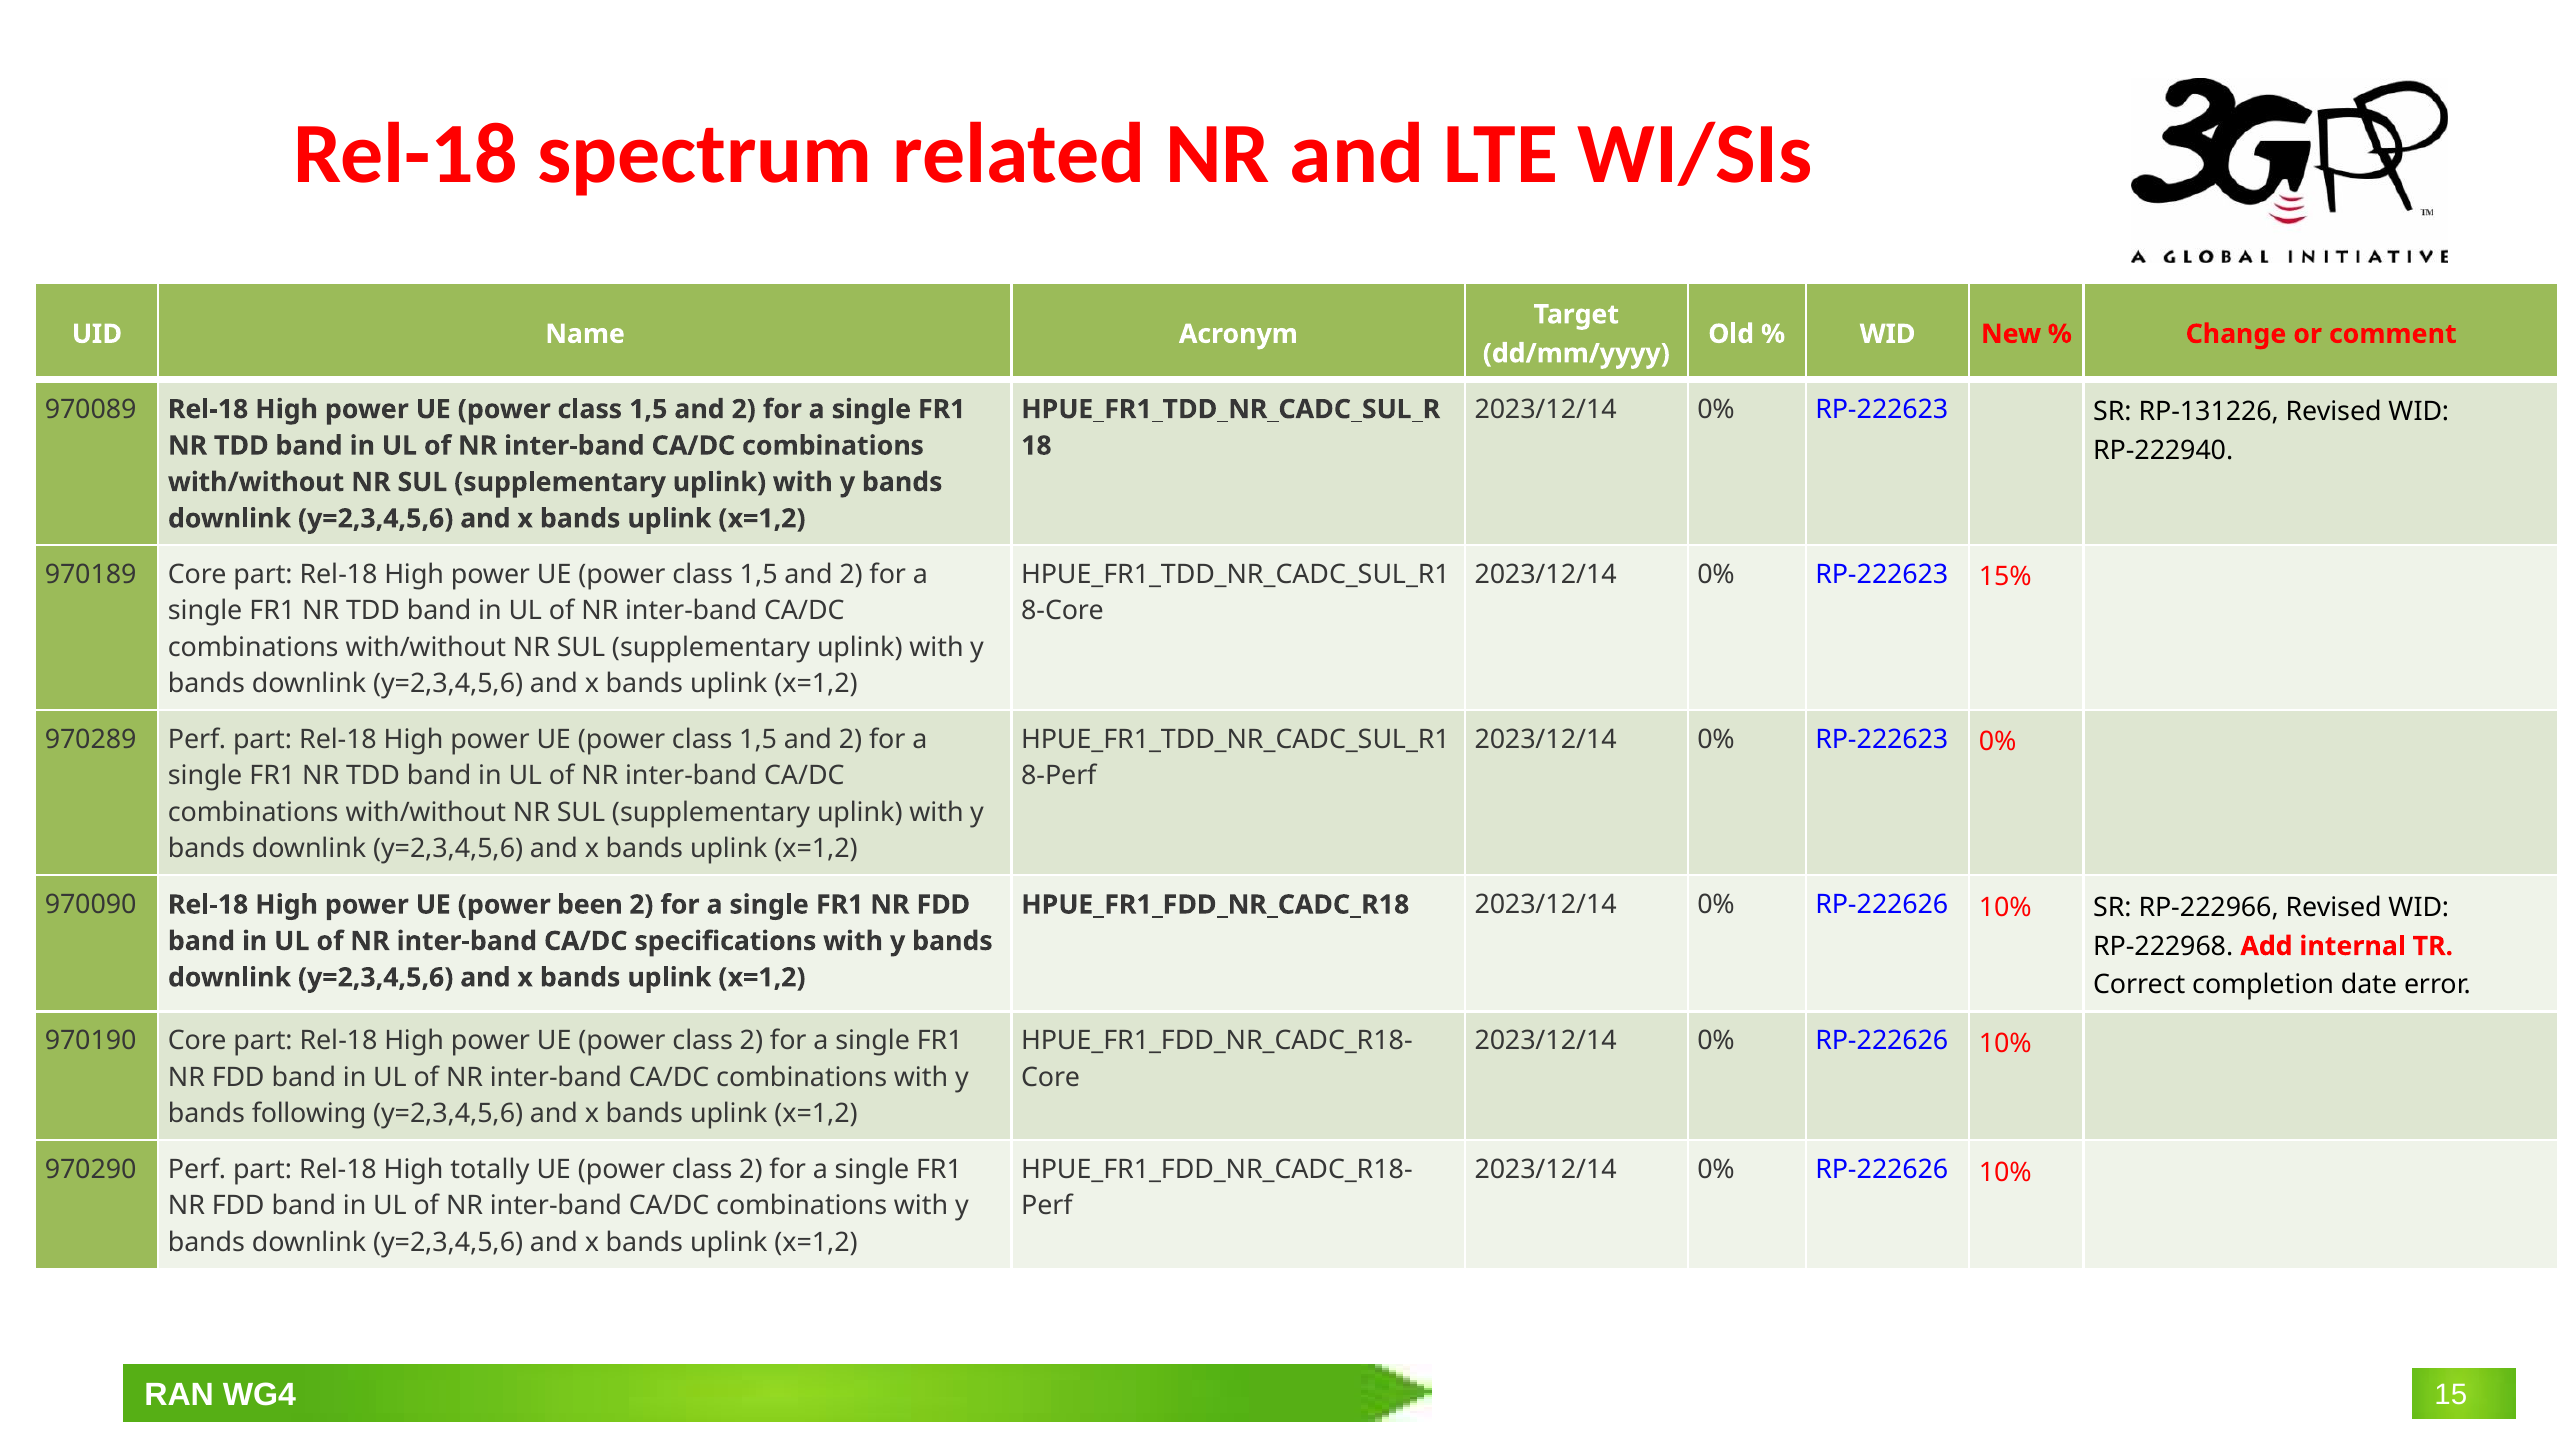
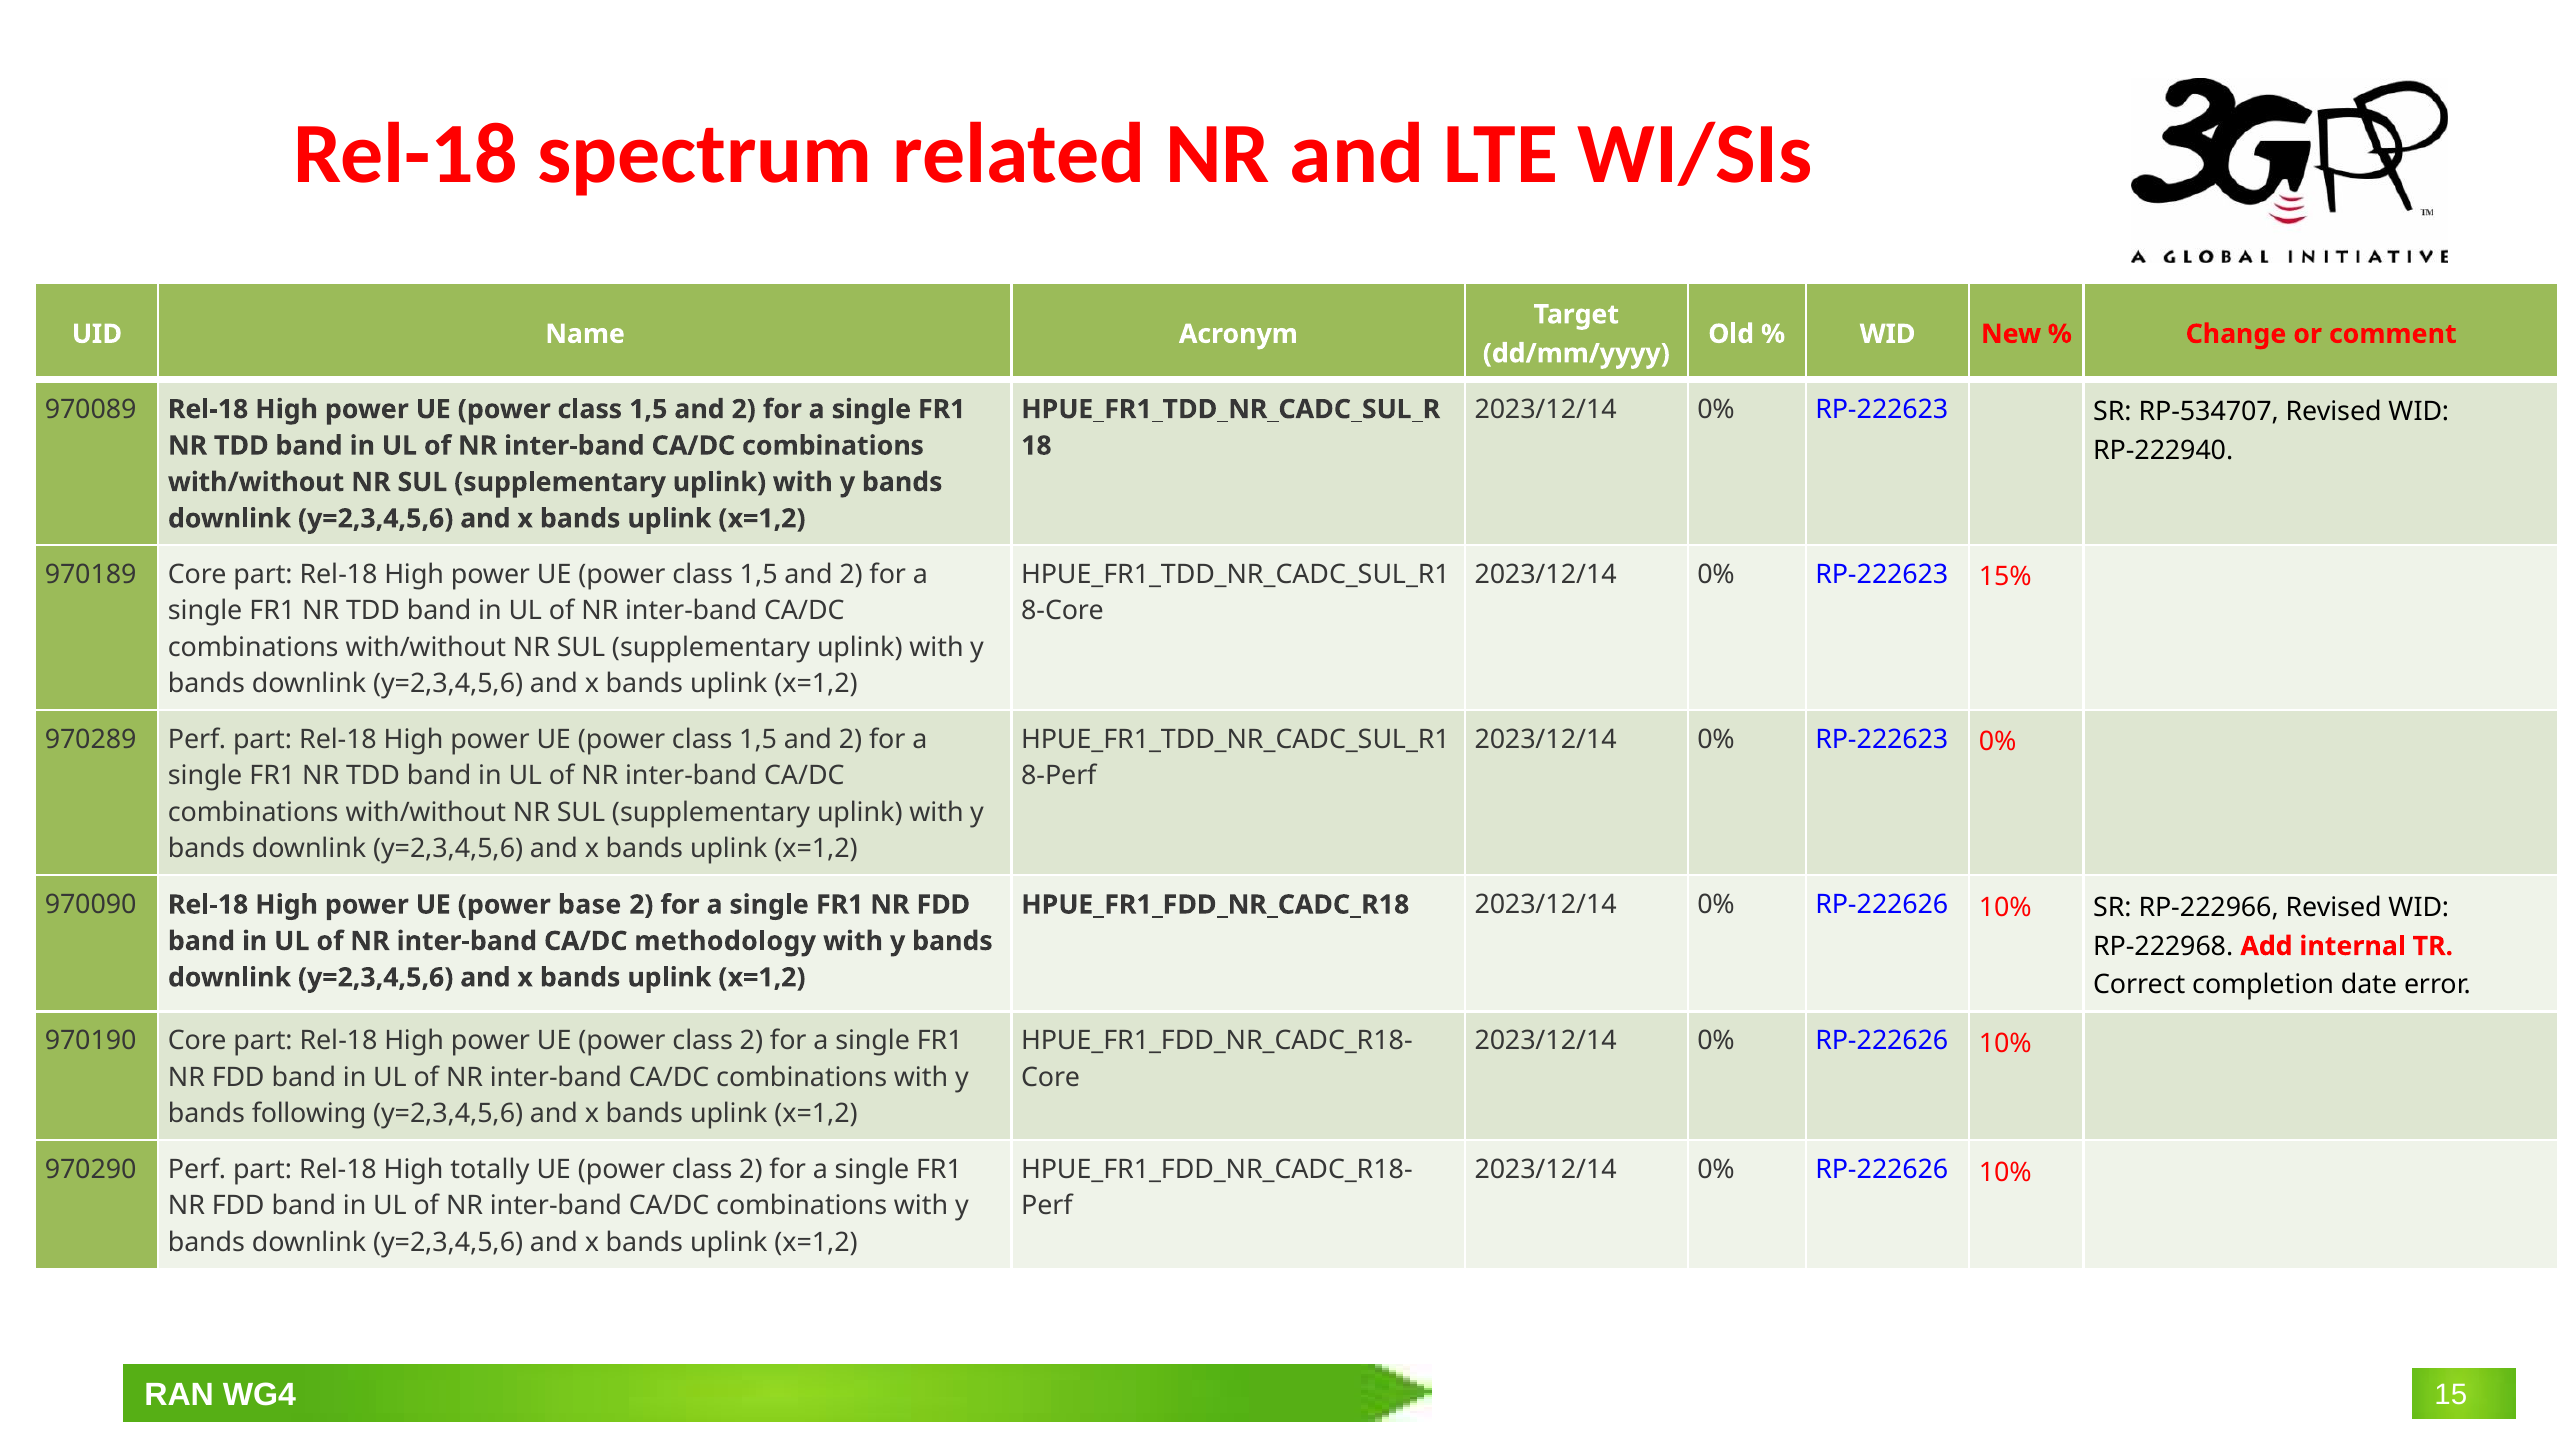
RP‑131226: RP‑131226 -> RP‑534707
been: been -> base
specifications: specifications -> methodology
